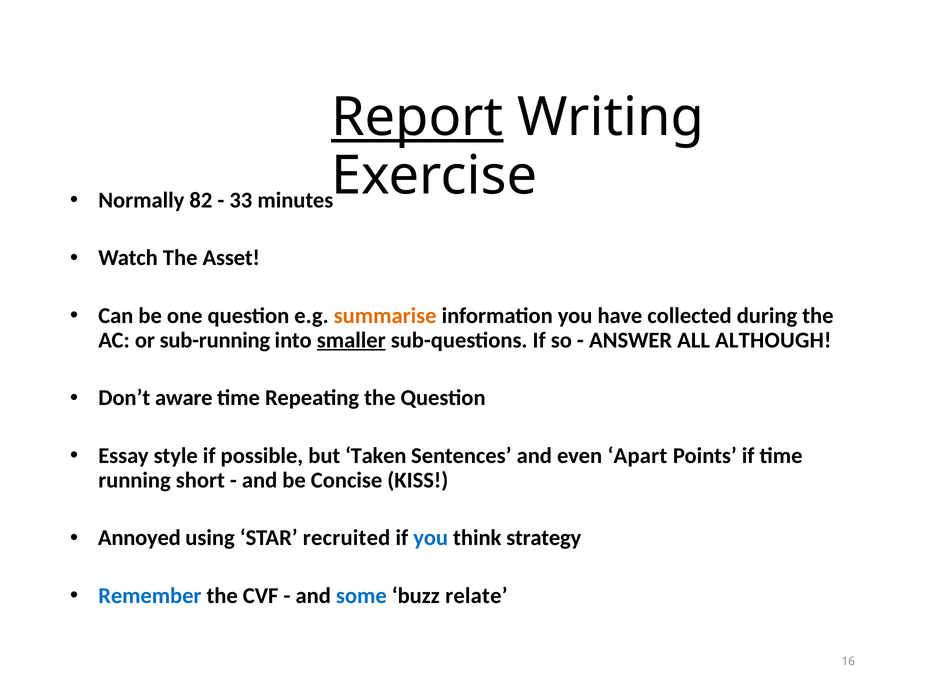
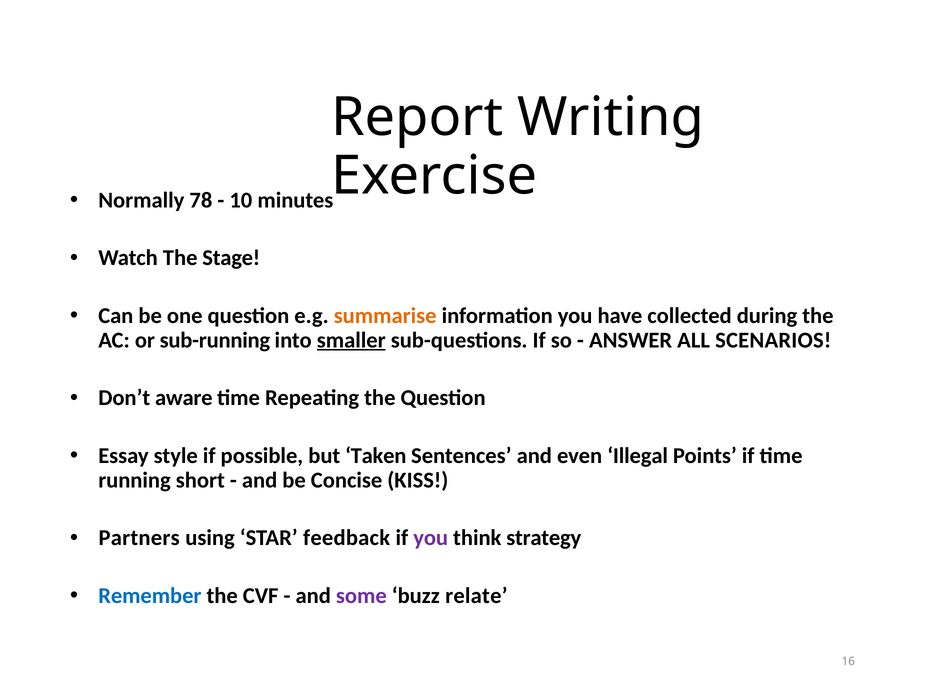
Report underline: present -> none
82: 82 -> 78
33: 33 -> 10
Asset: Asset -> Stage
ALTHOUGH: ALTHOUGH -> SCENARIOS
Apart: Apart -> Illegal
Annoyed: Annoyed -> Partners
recruited: recruited -> feedback
you at (431, 538) colour: blue -> purple
some colour: blue -> purple
